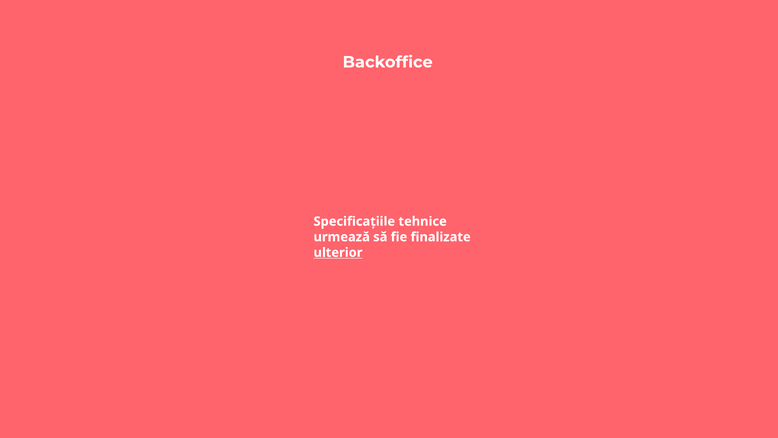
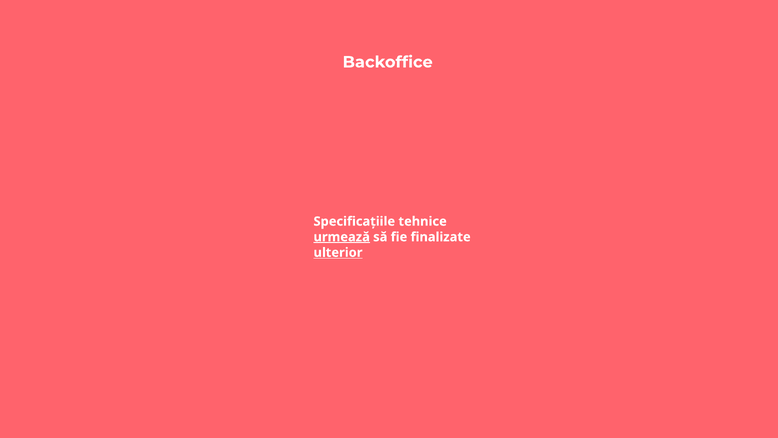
urmează underline: none -> present
